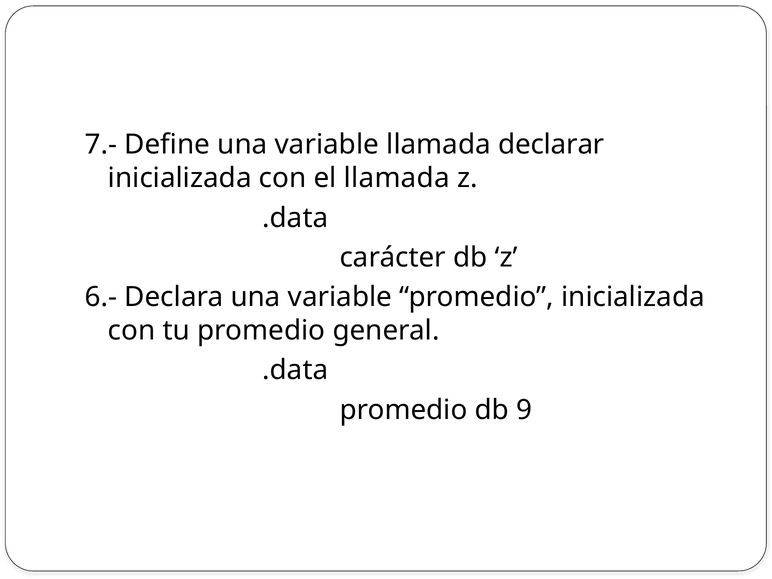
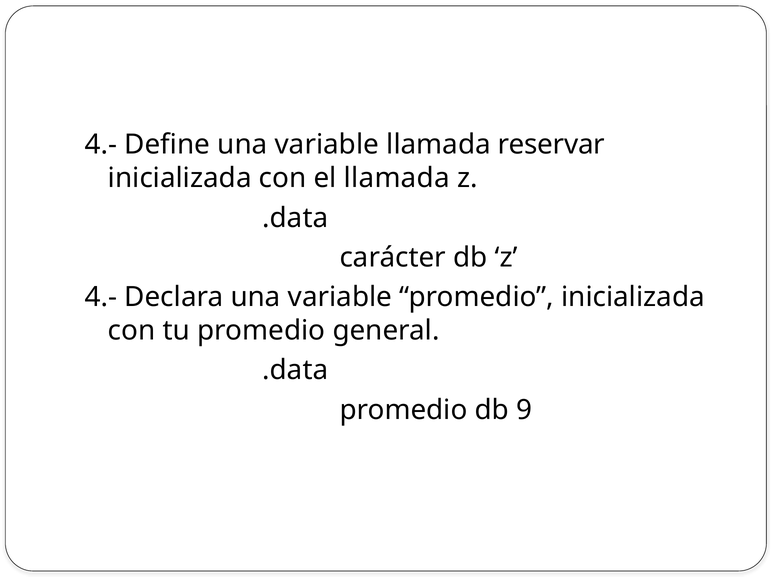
7.- at (101, 145): 7.- -> 4.-
declarar: declarar -> reservar
6.- at (101, 297): 6.- -> 4.-
